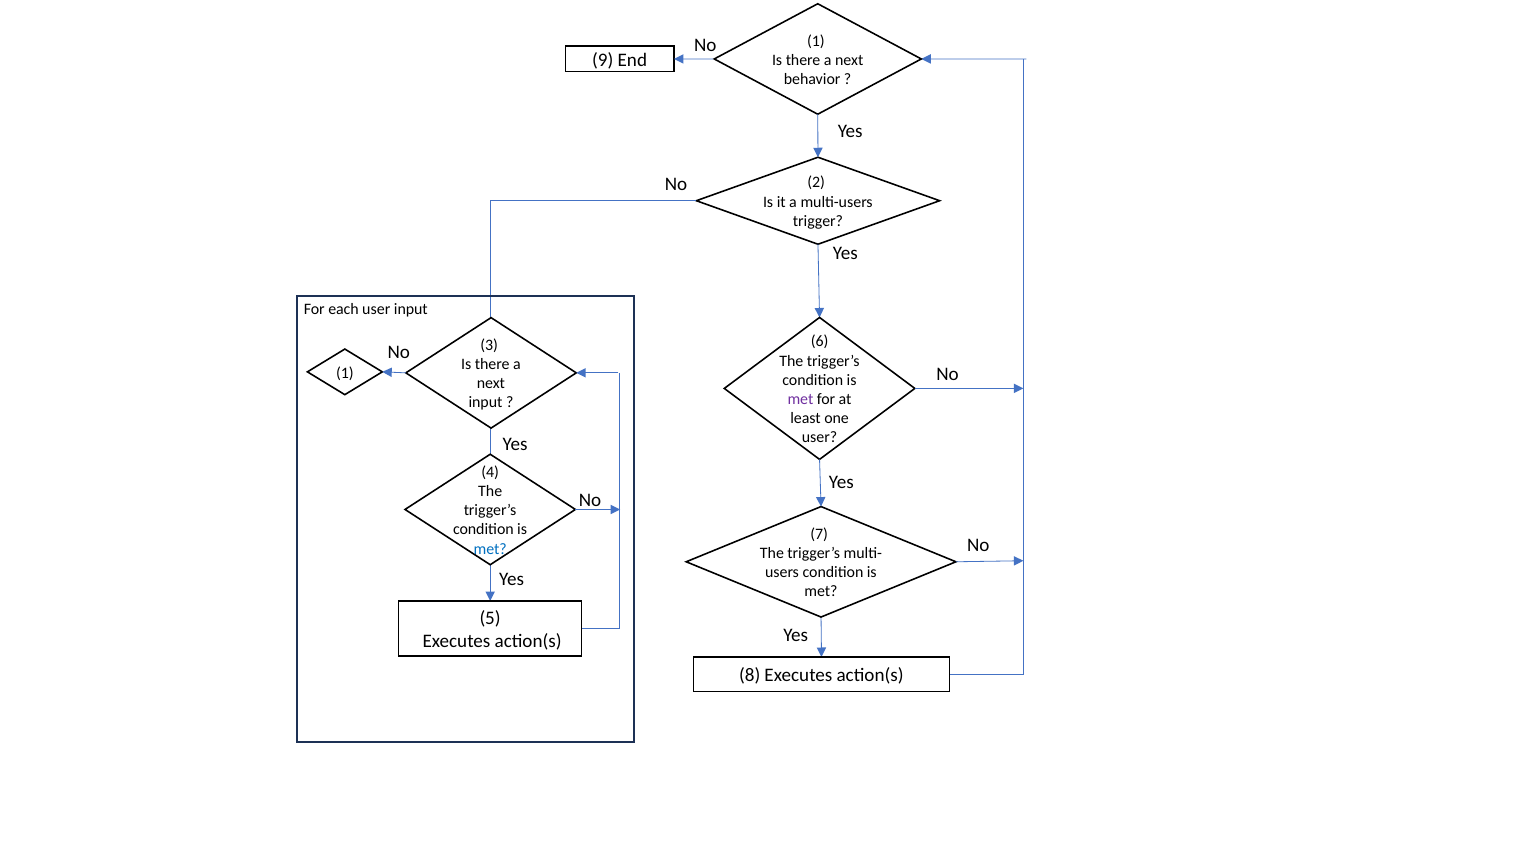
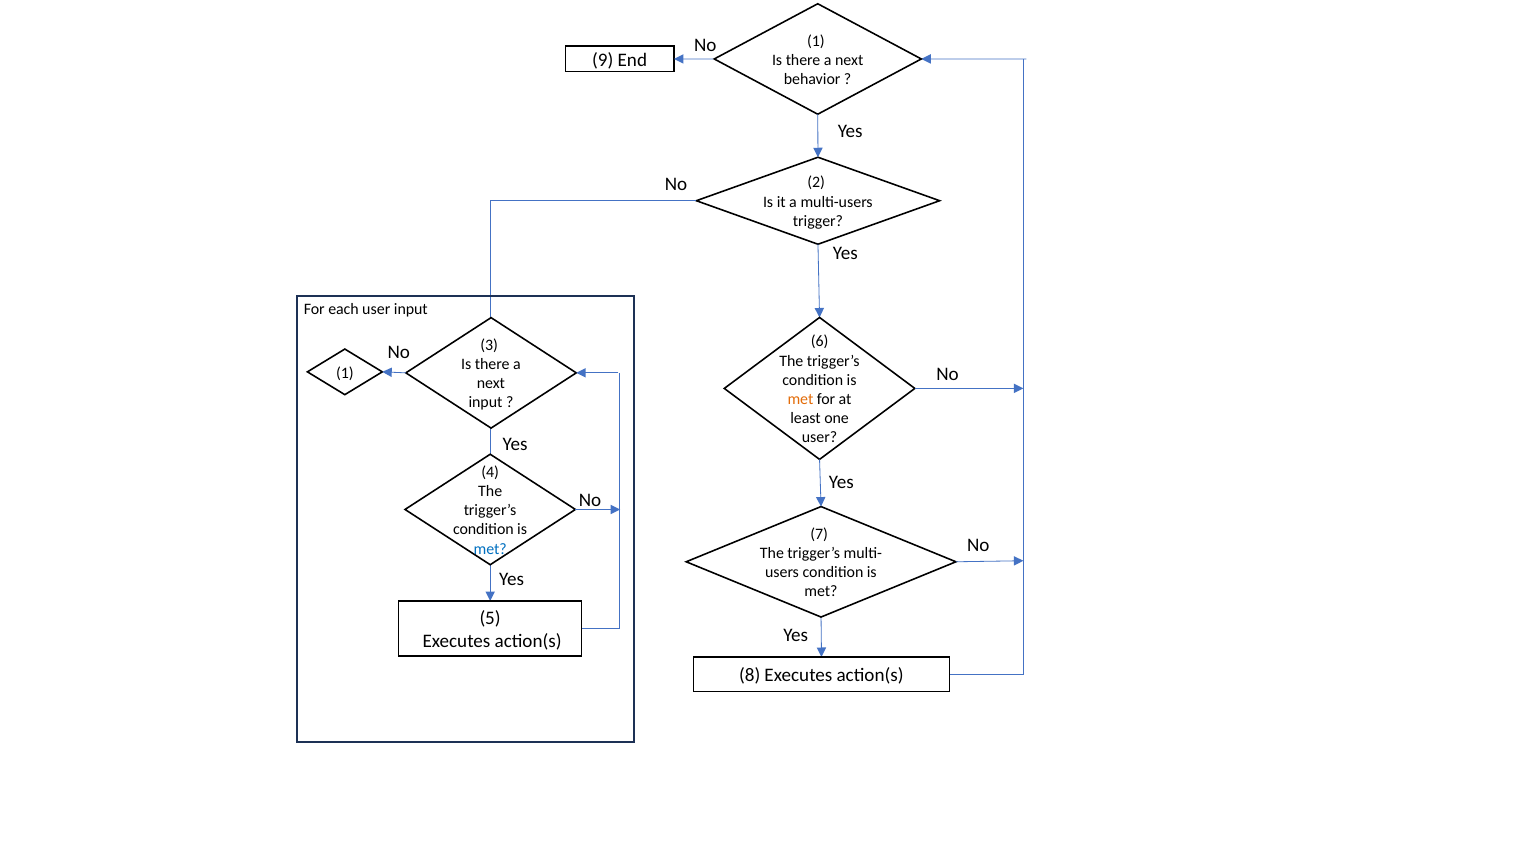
met at (800, 399) colour: purple -> orange
